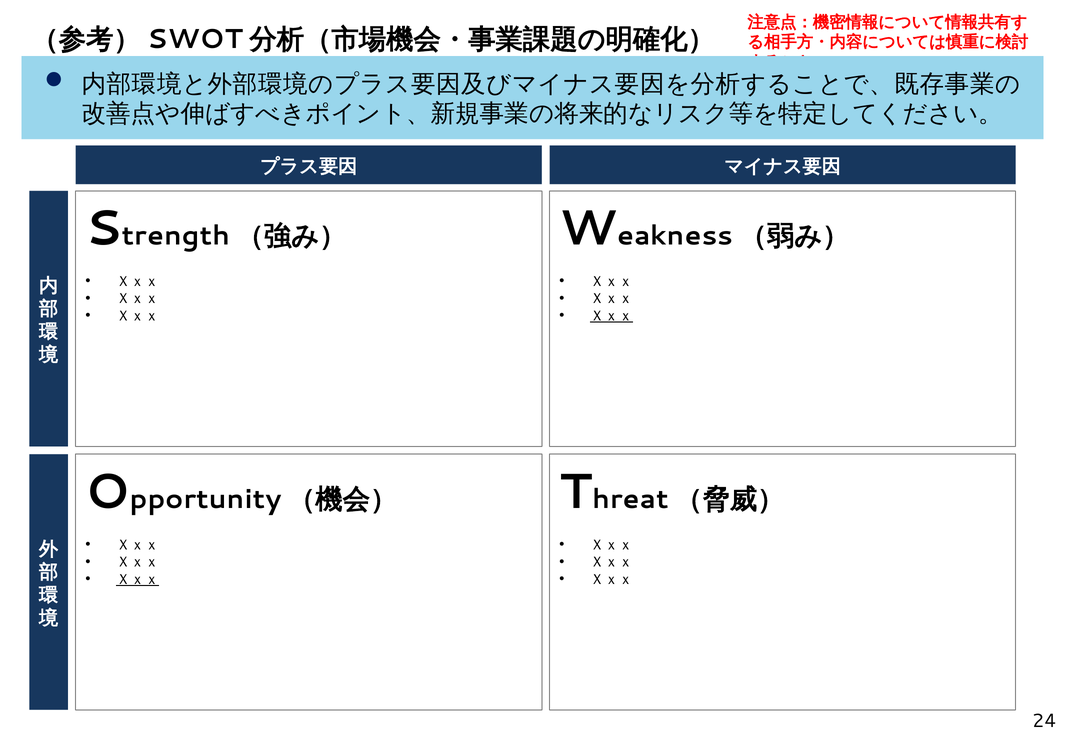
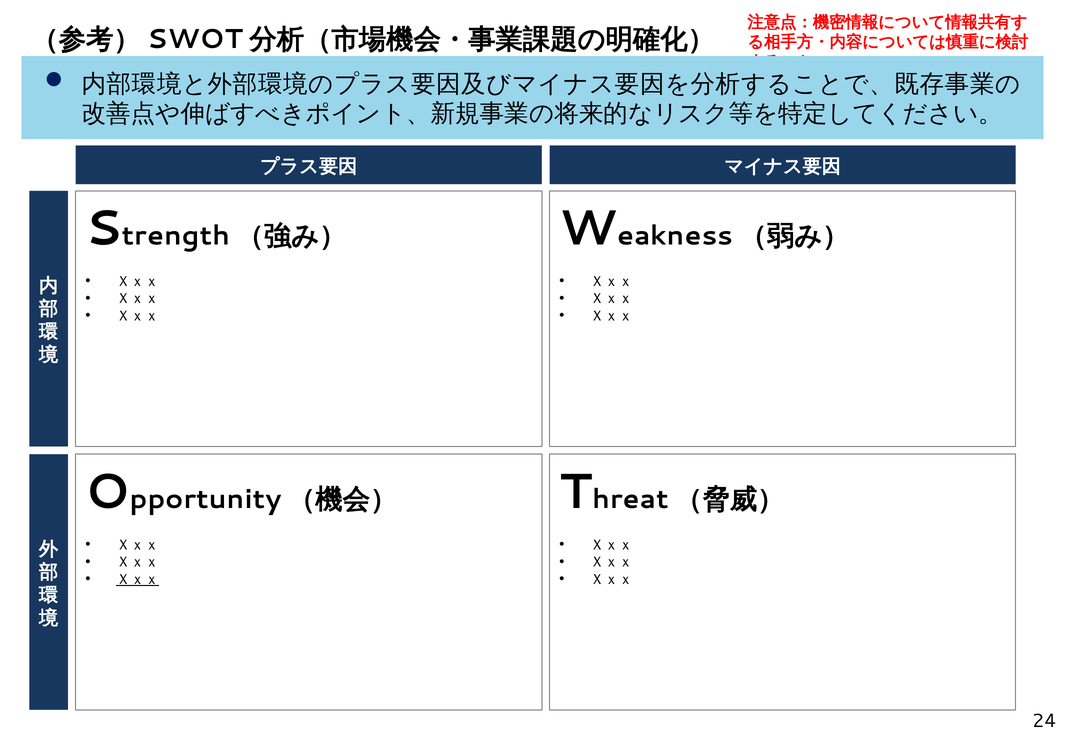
Ｘｘｘ at (611, 316) underline: present -> none
